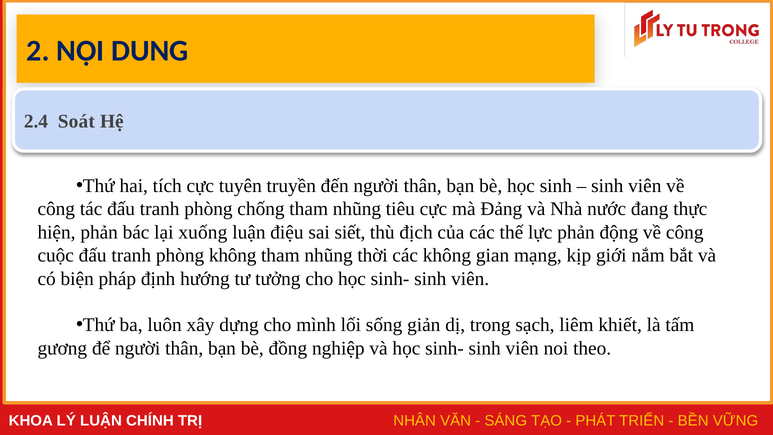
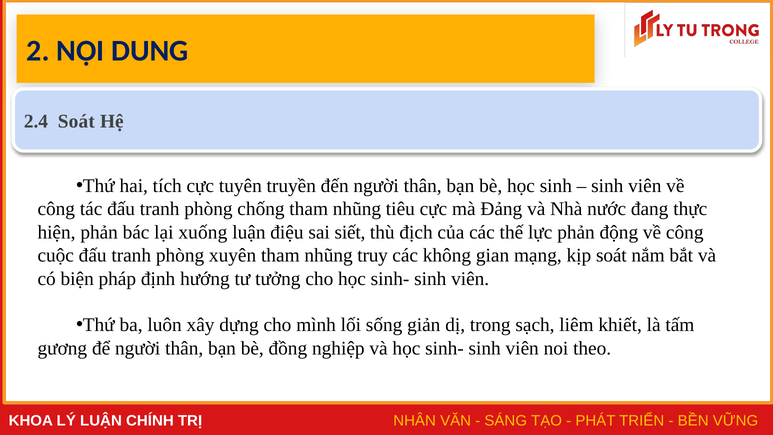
phòng không: không -> xuyên
thời: thời -> truy
kịp giới: giới -> soát
